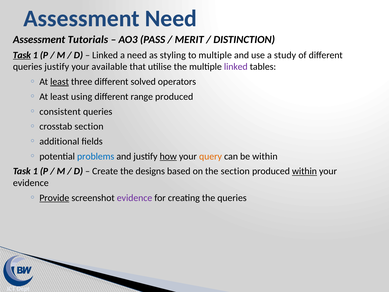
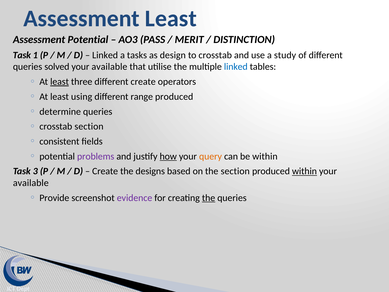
Assessment Need: Need -> Least
Assessment Tutorials: Tutorials -> Potential
Task at (22, 55) underline: present -> none
a need: need -> tasks
styling: styling -> design
to multiple: multiple -> crosstab
queries justify: justify -> solved
linked at (236, 67) colour: purple -> blue
different solved: solved -> create
consistent: consistent -> determine
additional: additional -> consistent
problems colour: blue -> purple
1 at (35, 171): 1 -> 3
evidence at (31, 183): evidence -> available
Provide underline: present -> none
the at (209, 198) underline: none -> present
